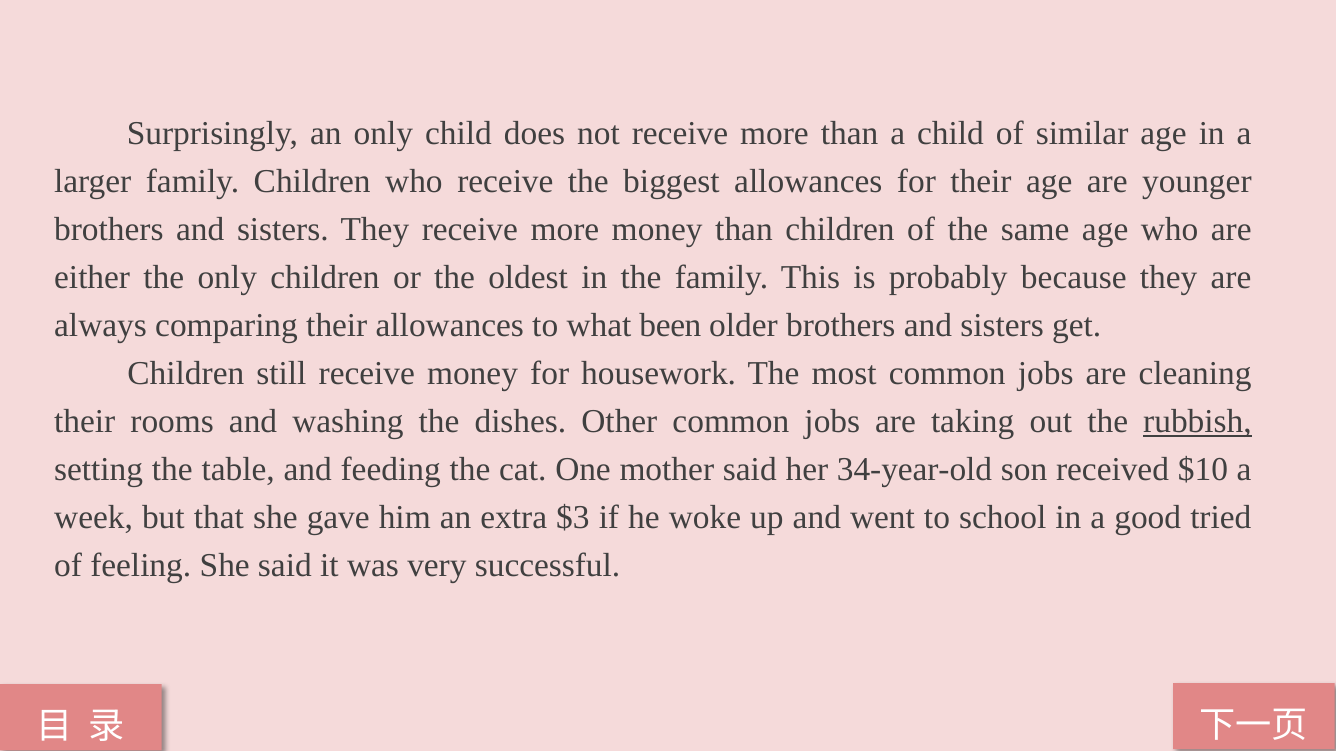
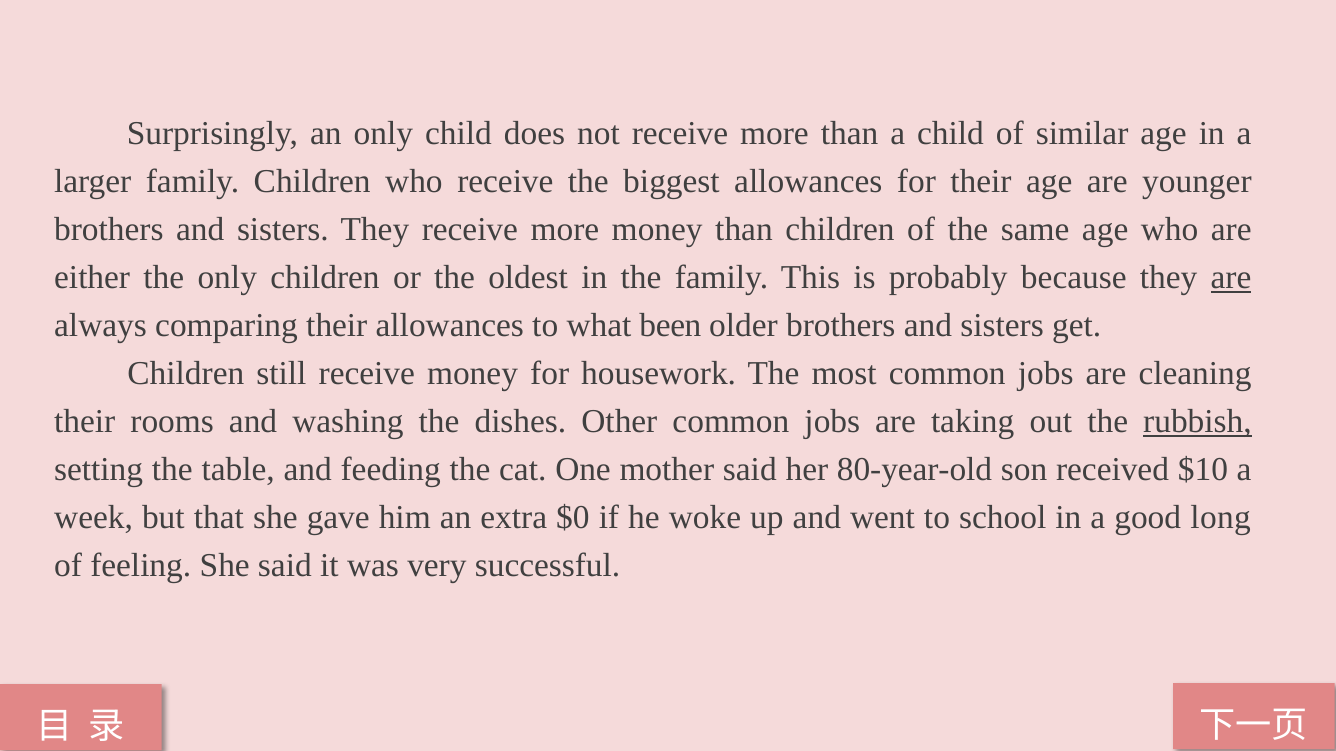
are at (1231, 278) underline: none -> present
34-year-old: 34-year-old -> 80-year-old
$3: $3 -> $0
tried: tried -> long
